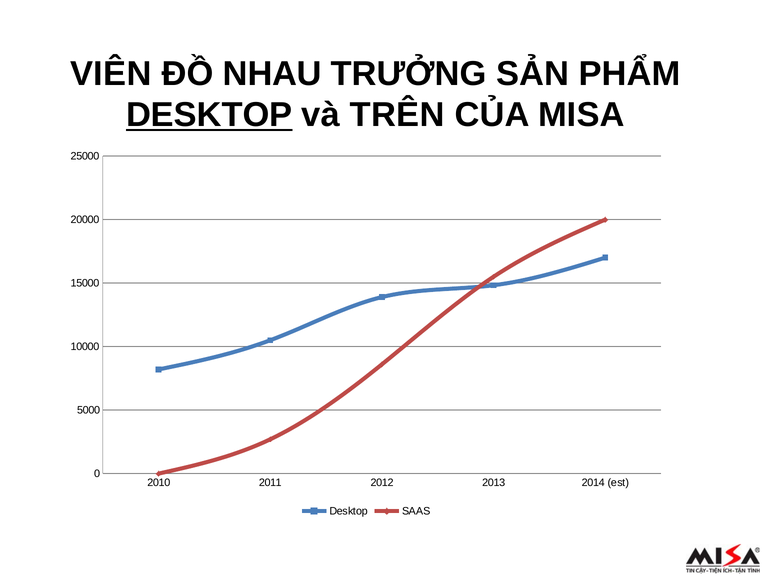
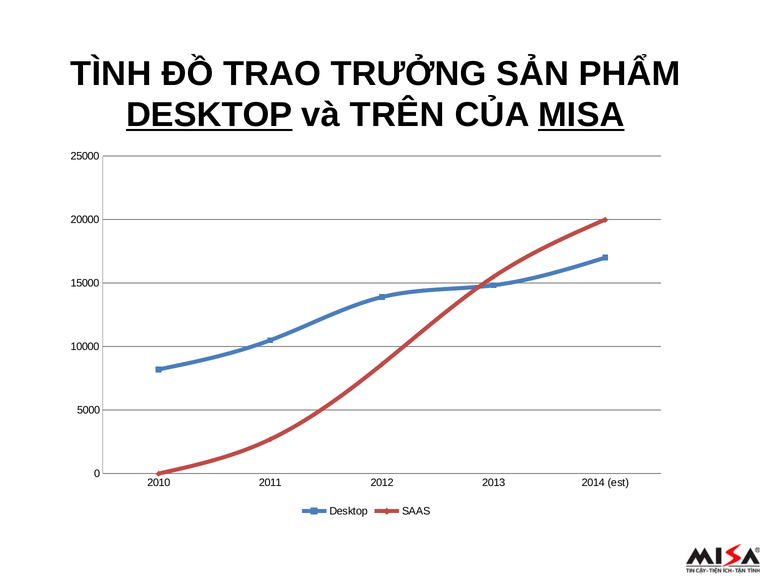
VIÊN: VIÊN -> TÌNH
NHAU: NHAU -> TRAO
MISA underline: none -> present
